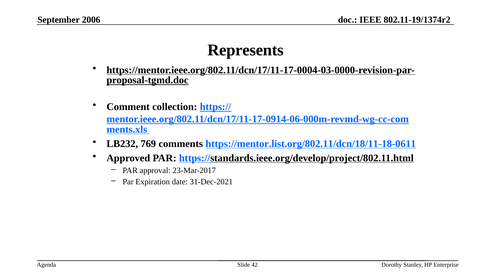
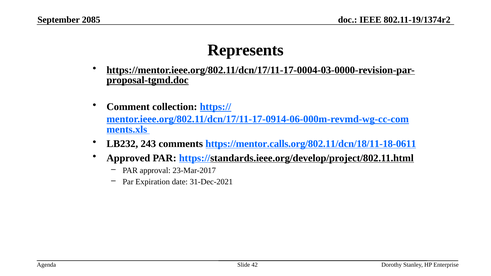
2006: 2006 -> 2085
769: 769 -> 243
https://mentor.list.org/802.11/dcn/18/11-18-0611: https://mentor.list.org/802.11/dcn/18/11-18-0611 -> https://mentor.calls.org/802.11/dcn/18/11-18-0611
